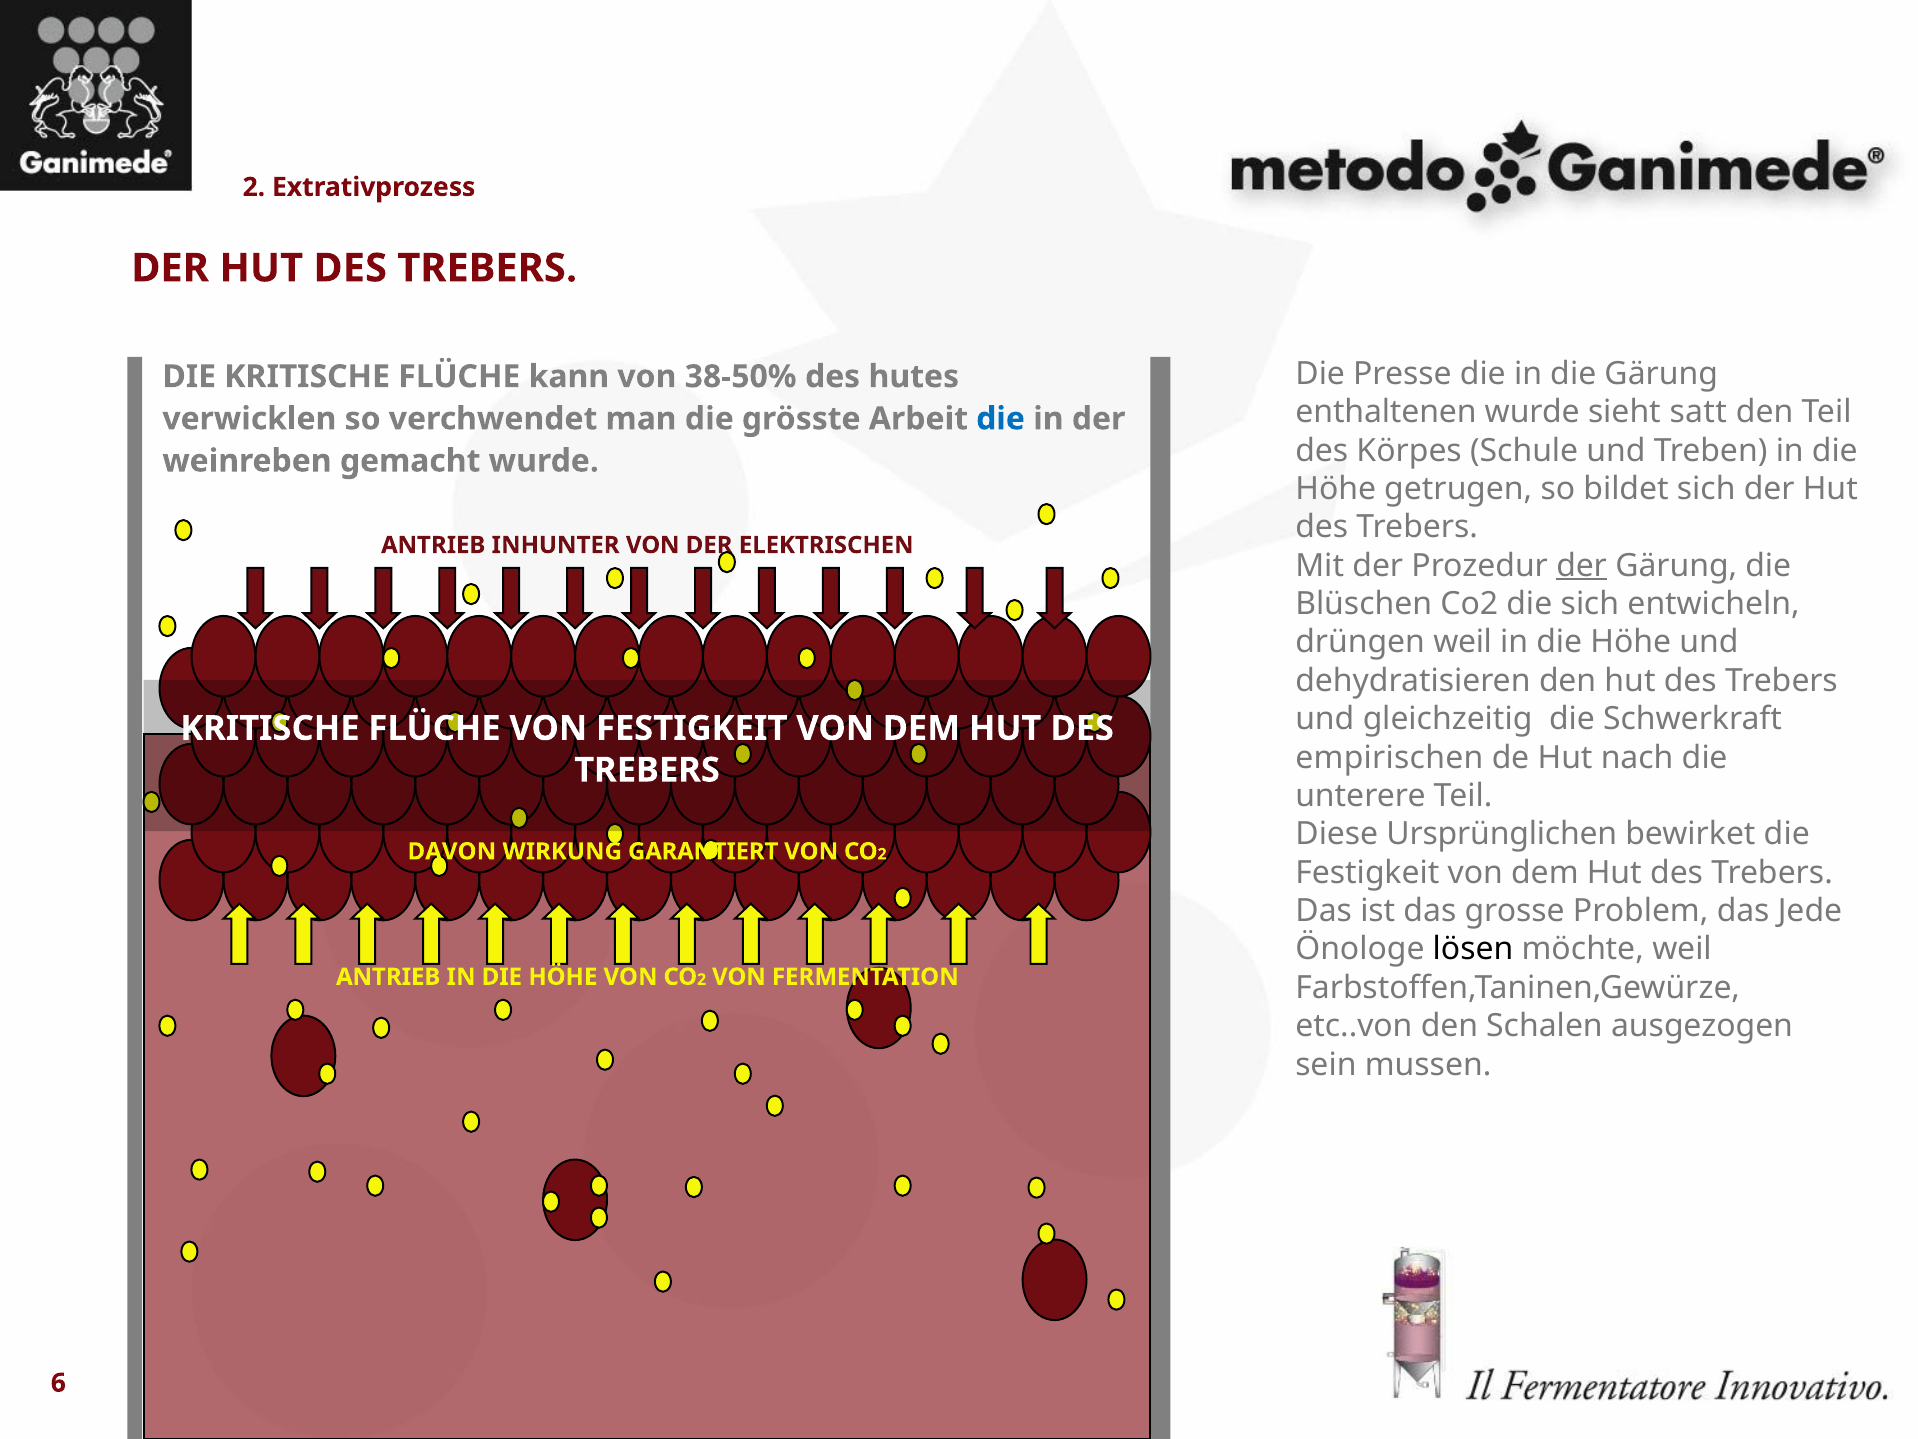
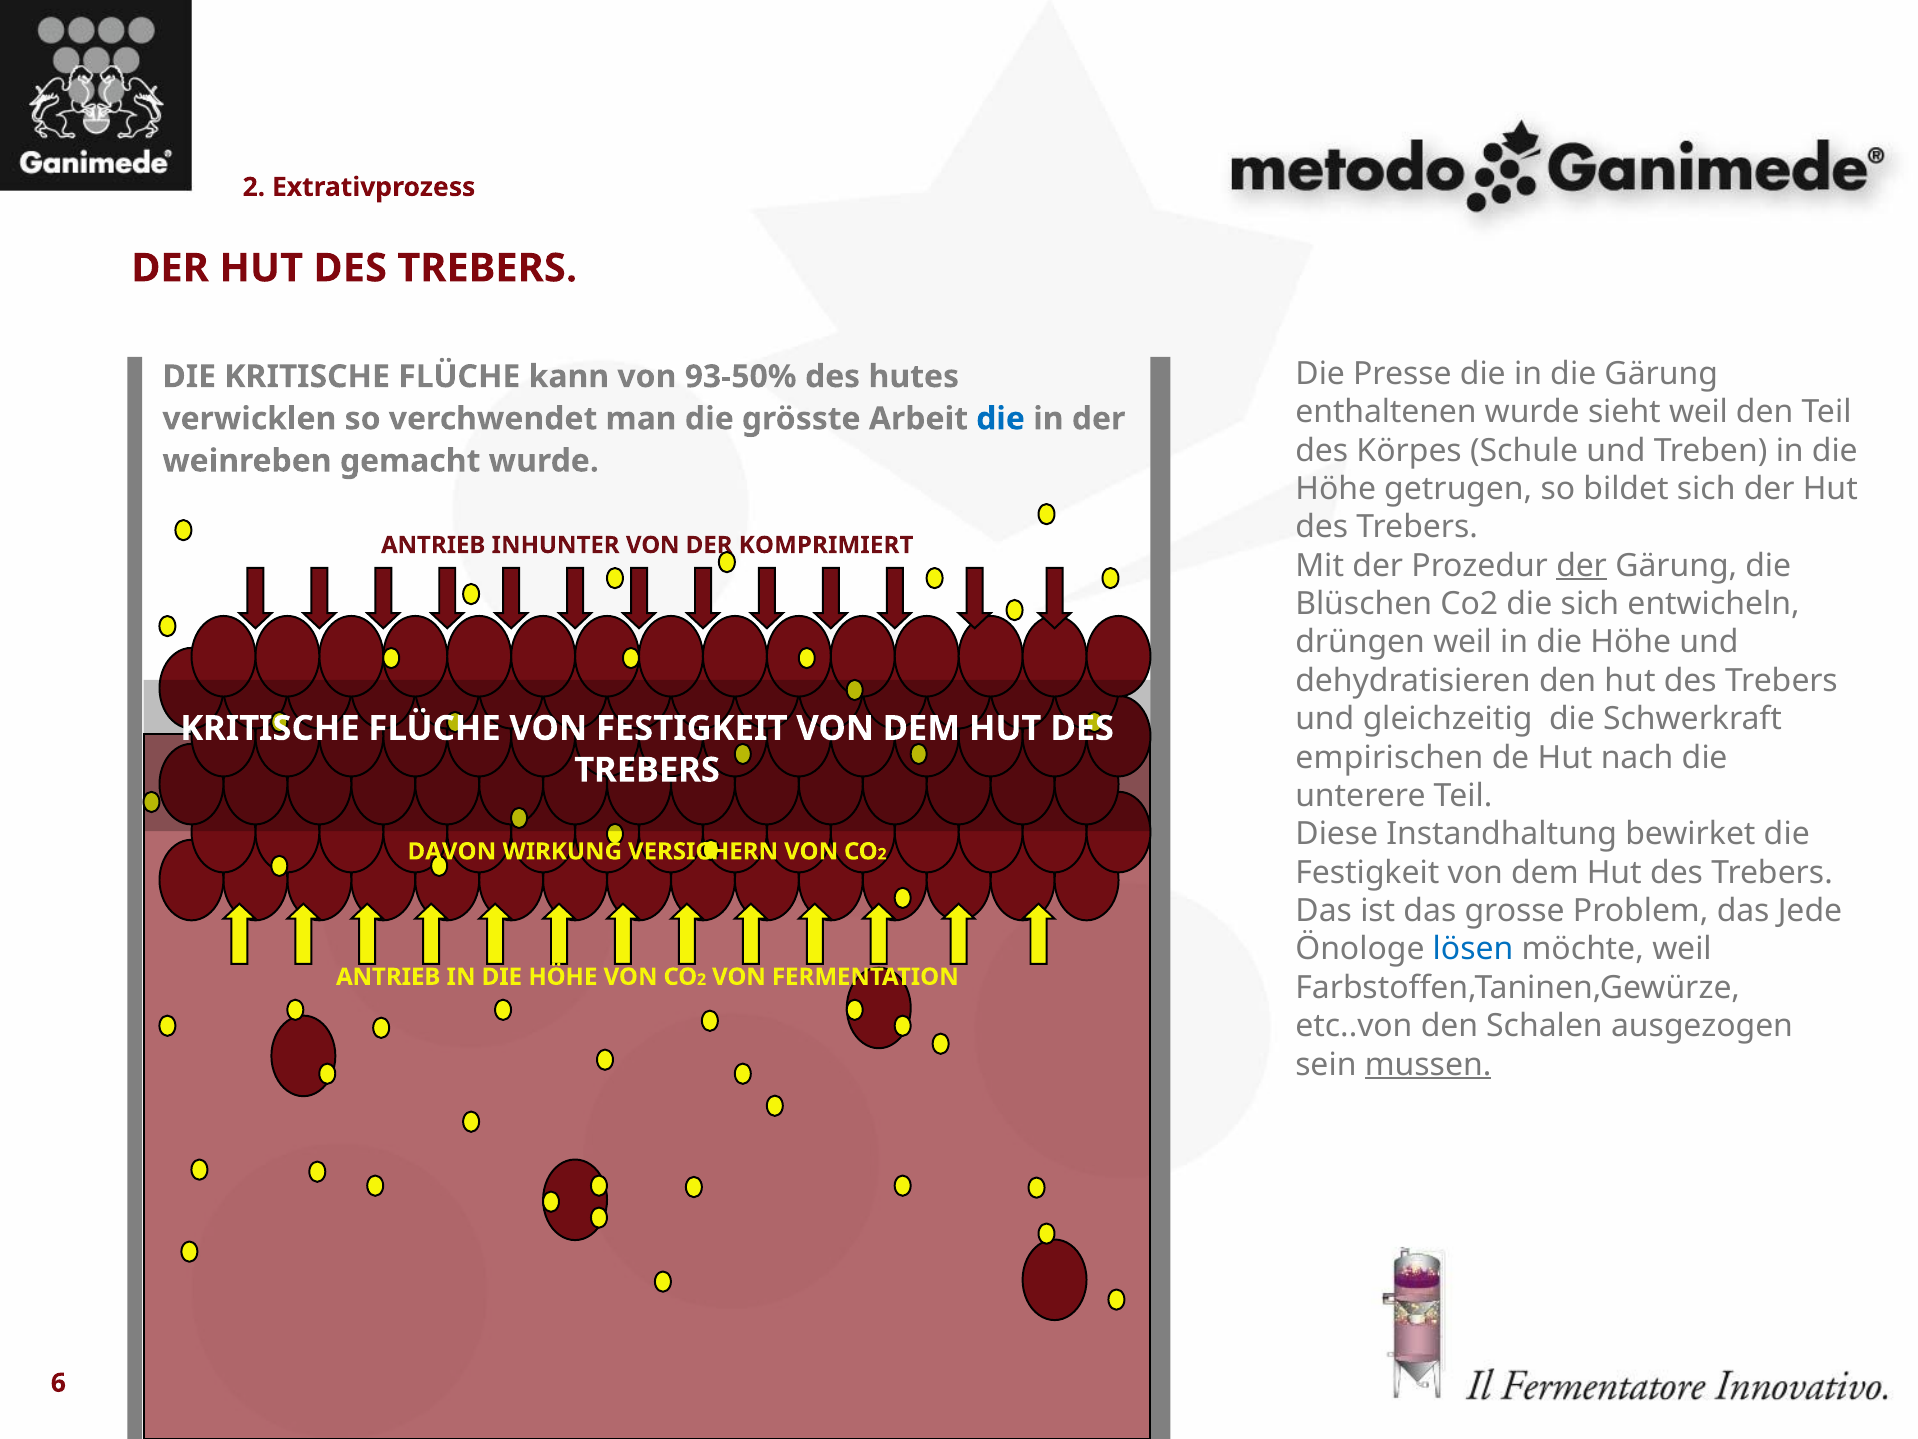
38-50%: 38-50% -> 93-50%
sieht satt: satt -> weil
ELEKTRISCHEN: ELEKTRISCHEN -> KOMPRIMIERT
Ursprünglichen: Ursprünglichen -> Instandhaltung
GARANTIERT: GARANTIERT -> VERSICHERN
lösen colour: black -> blue
mussen underline: none -> present
